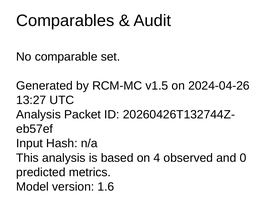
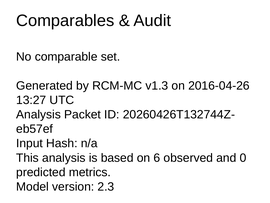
v1.5: v1.5 -> v1.3
2024-04-26: 2024-04-26 -> 2016-04-26
4: 4 -> 6
1.6: 1.6 -> 2.3
